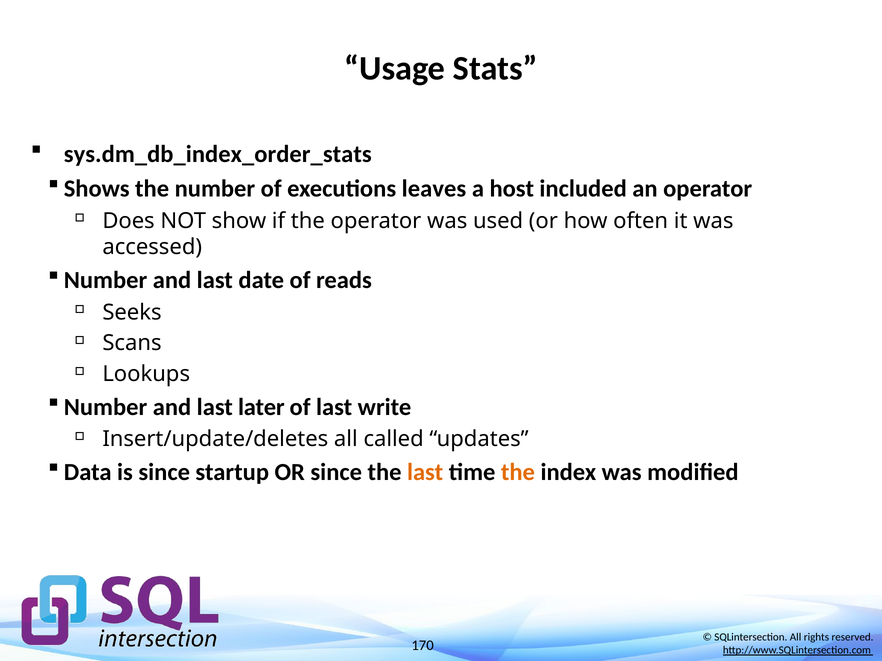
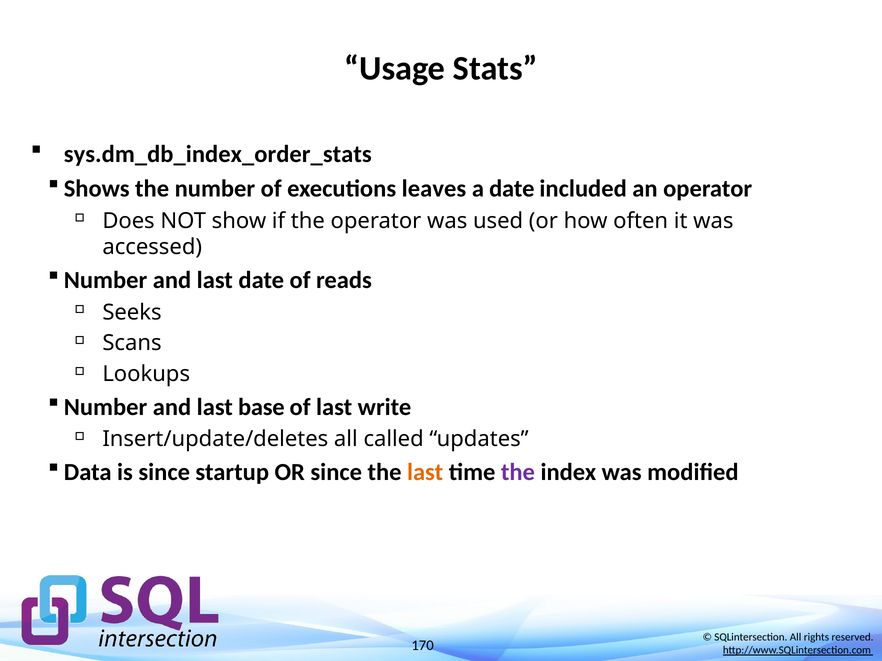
a host: host -> date
later: later -> base
the at (518, 473) colour: orange -> purple
